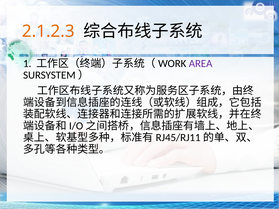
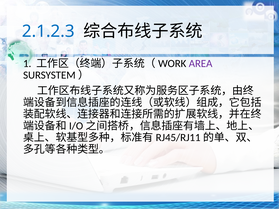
2.1.2.3 colour: orange -> blue
